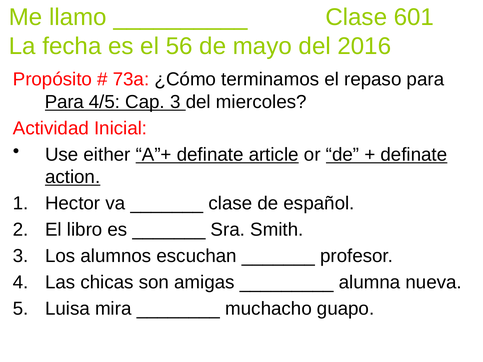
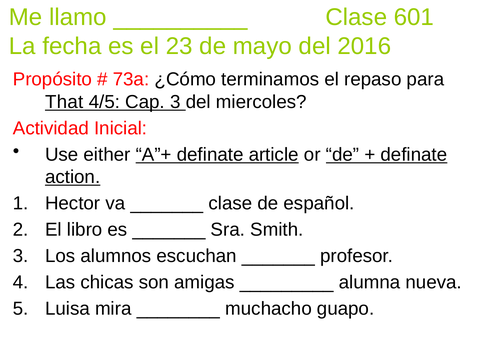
56: 56 -> 23
Para at (64, 102): Para -> That
